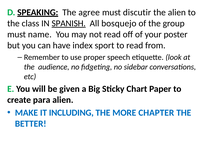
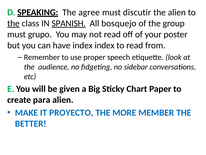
the at (13, 23) underline: none -> present
name: name -> grupo
index sport: sport -> index
INCLUDING: INCLUDING -> PROYECTO
CHAPTER: CHAPTER -> MEMBER
